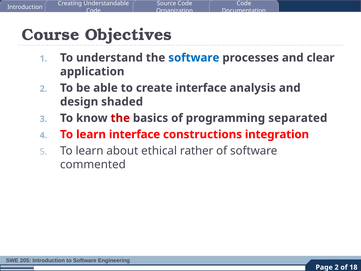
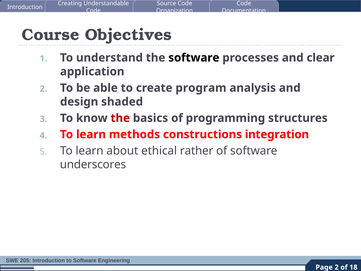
software at (194, 58) colour: blue -> black
create interface: interface -> program
separated: separated -> structures
learn interface: interface -> methods
commented: commented -> underscores
